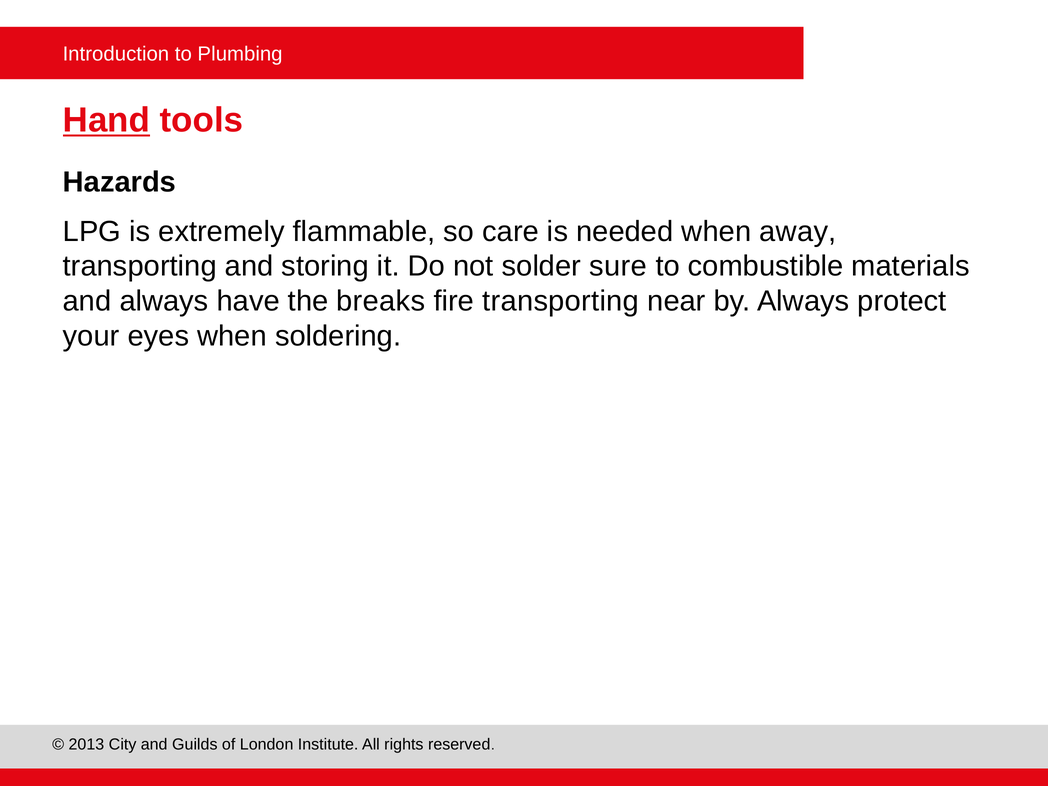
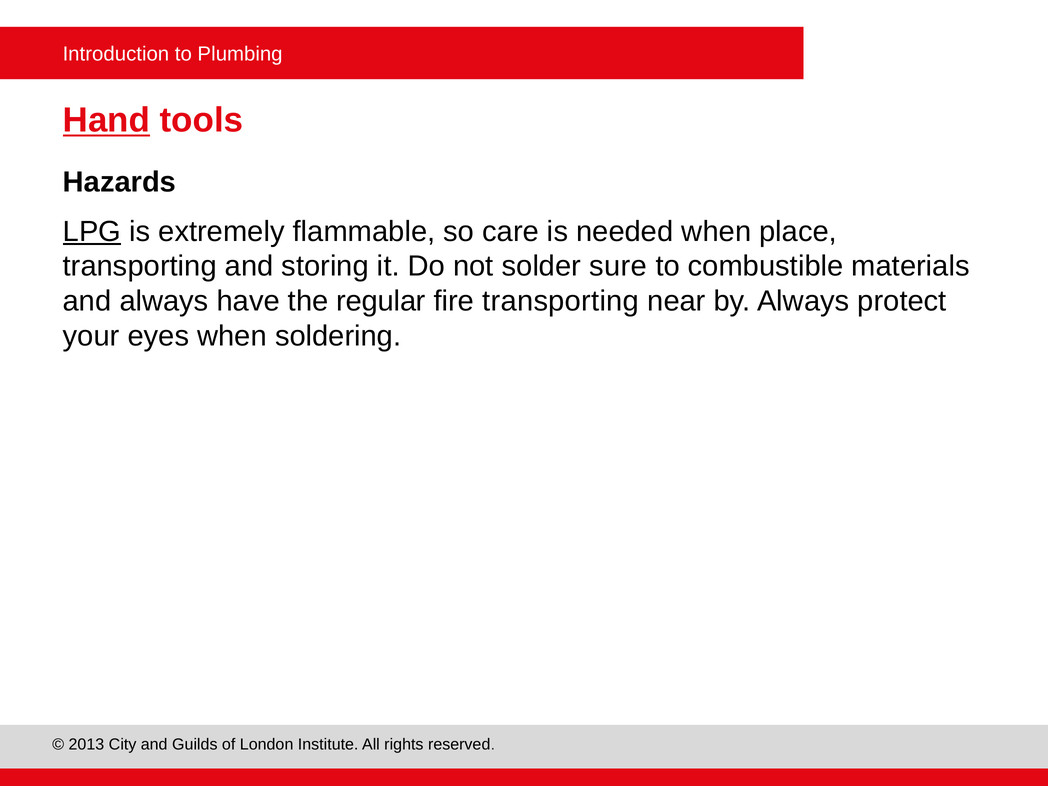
LPG underline: none -> present
away: away -> place
breaks: breaks -> regular
